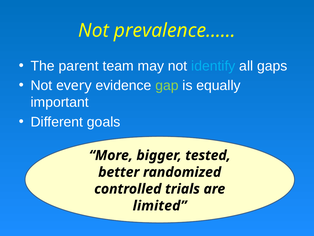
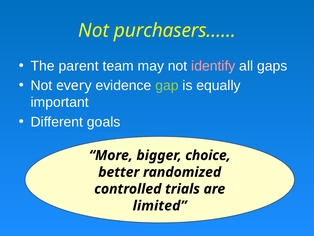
prevalence……: prevalence…… -> purchasers……
identify colour: light blue -> pink
tested: tested -> choice
